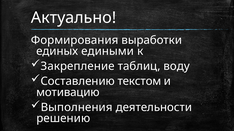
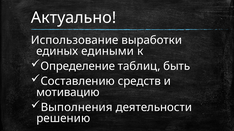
Формирования: Формирования -> Использование
Закрепление: Закрепление -> Определение
воду: воду -> быть
текстом: текстом -> средств
